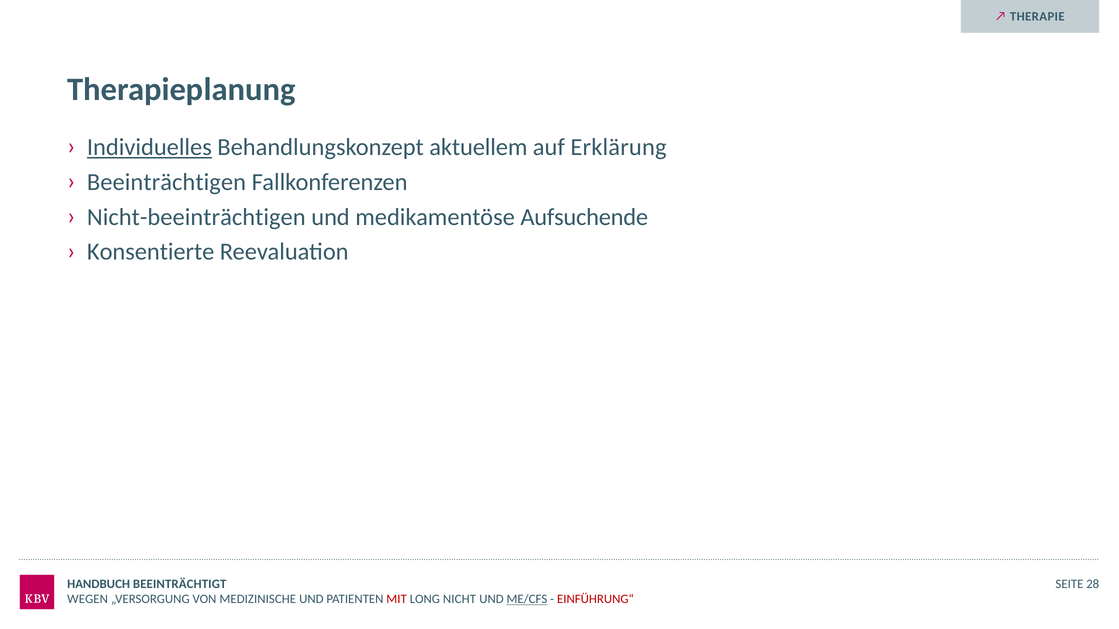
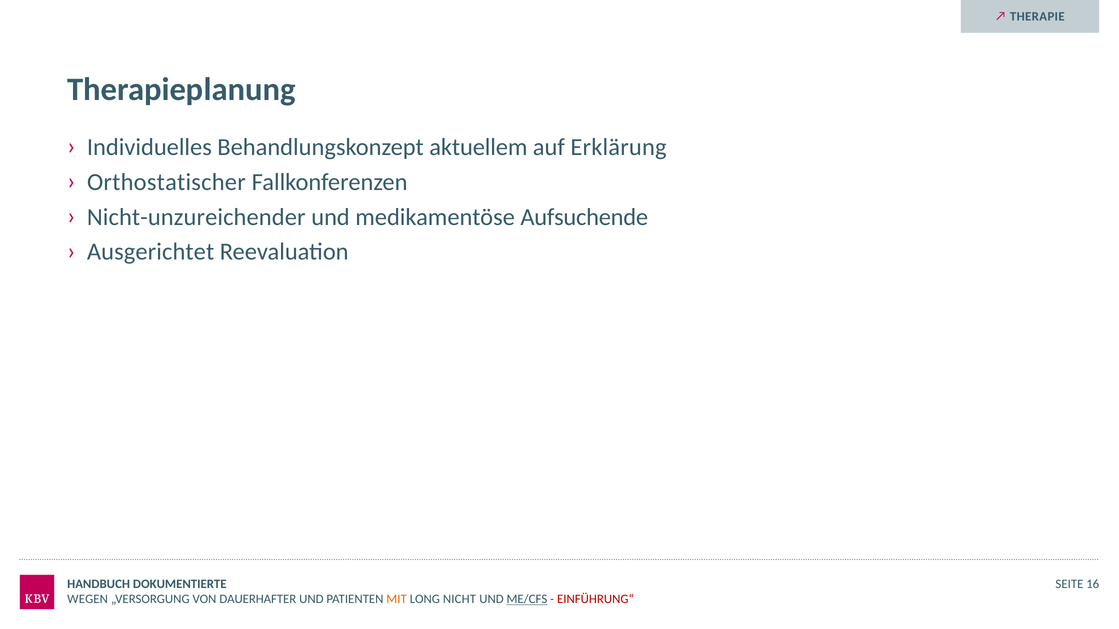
Individuelles underline: present -> none
Beeinträchtigen: Beeinträchtigen -> Orthostatischer
Nicht-beeinträchtigen: Nicht-beeinträchtigen -> Nicht-unzureichender
Konsentierte: Konsentierte -> Ausgerichtet
BEEINTRÄCHTIGT: BEEINTRÄCHTIGT -> DOKUMENTIERTE
28: 28 -> 16
MEDIZINISCHE: MEDIZINISCHE -> DAUERHAFTER
MIT colour: red -> orange
